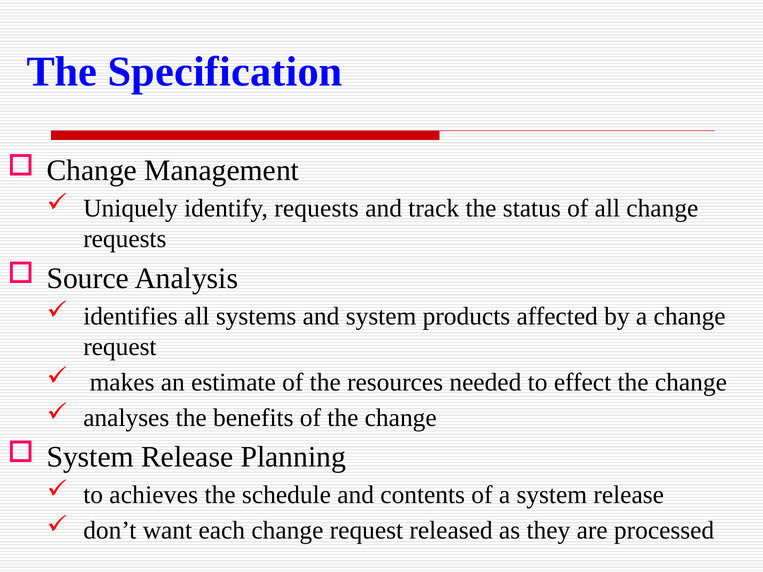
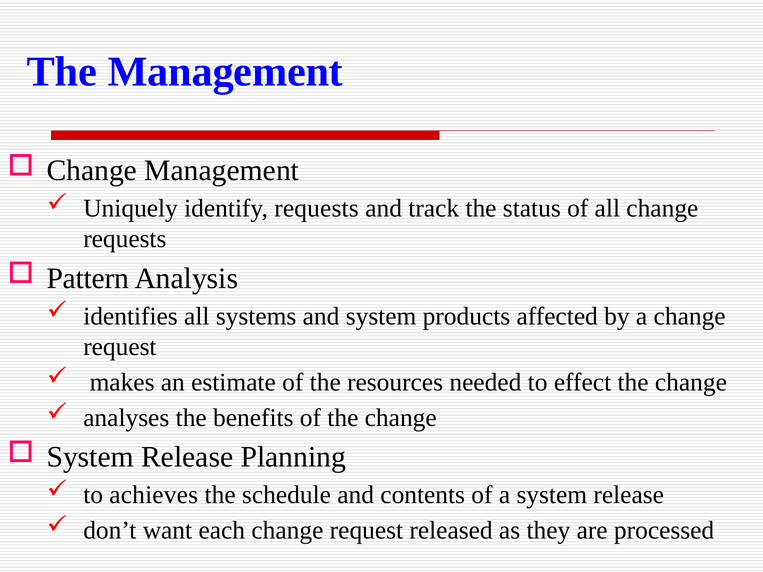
The Specification: Specification -> Management
Source: Source -> Pattern
